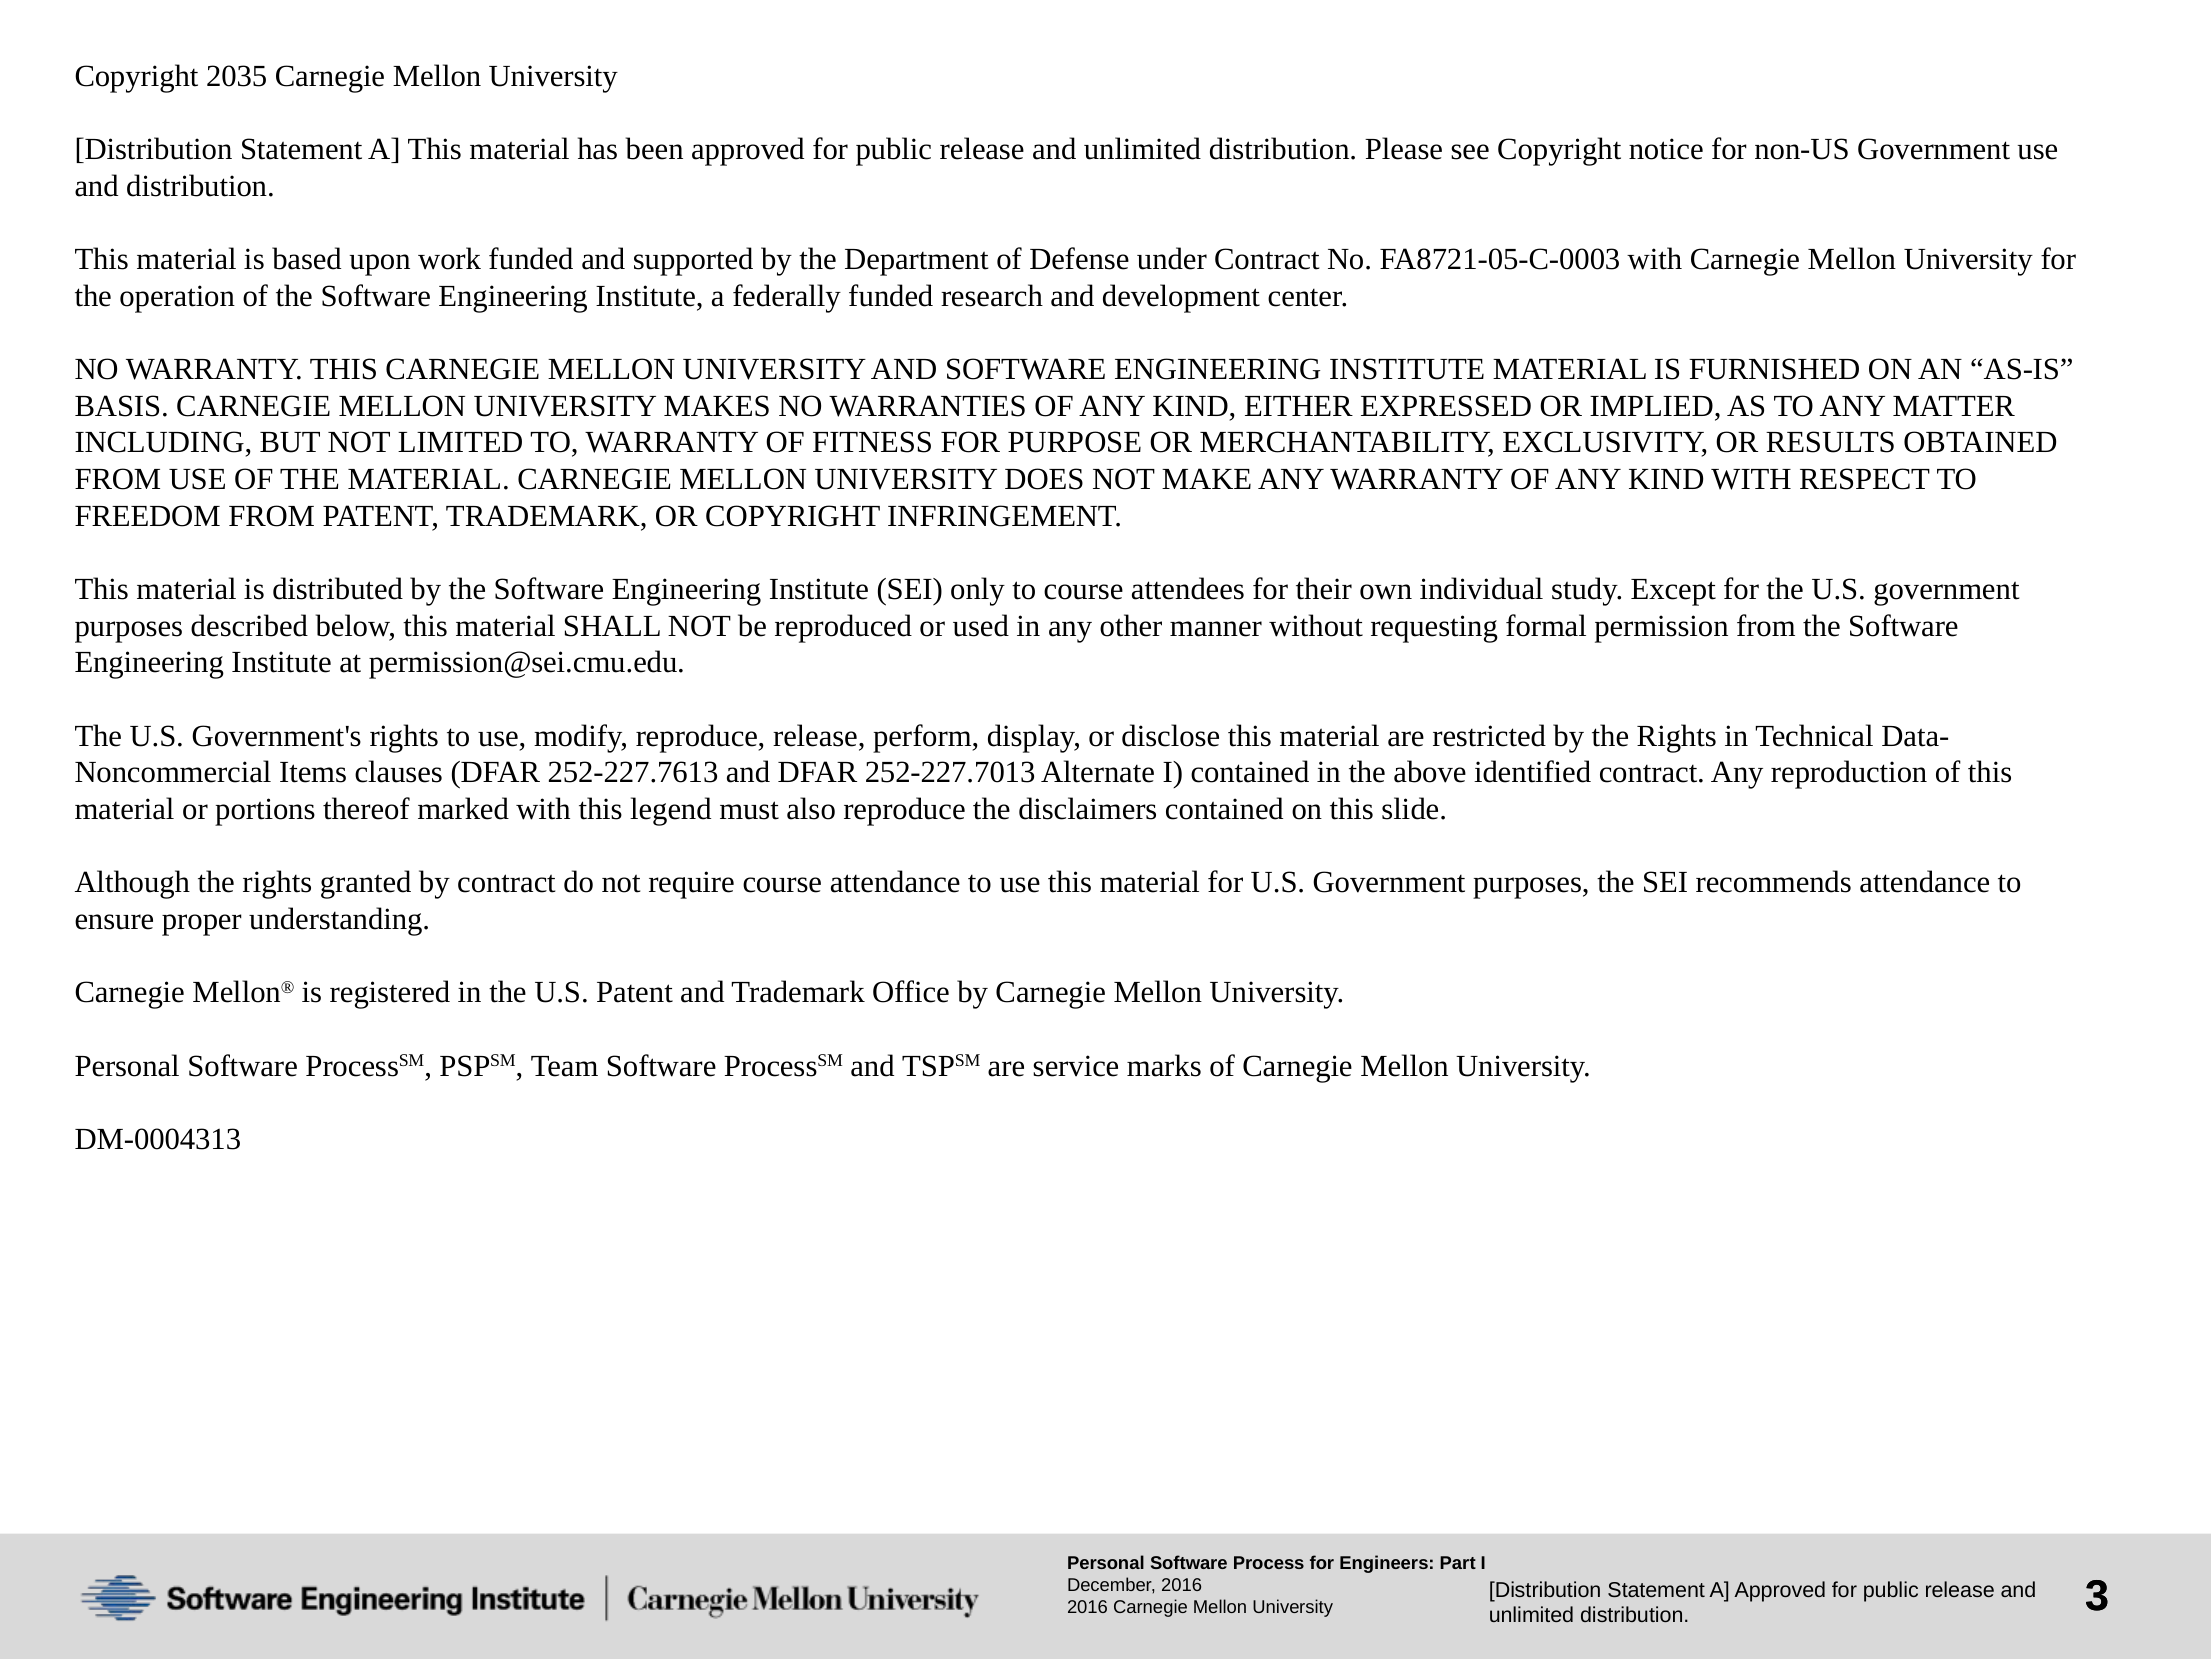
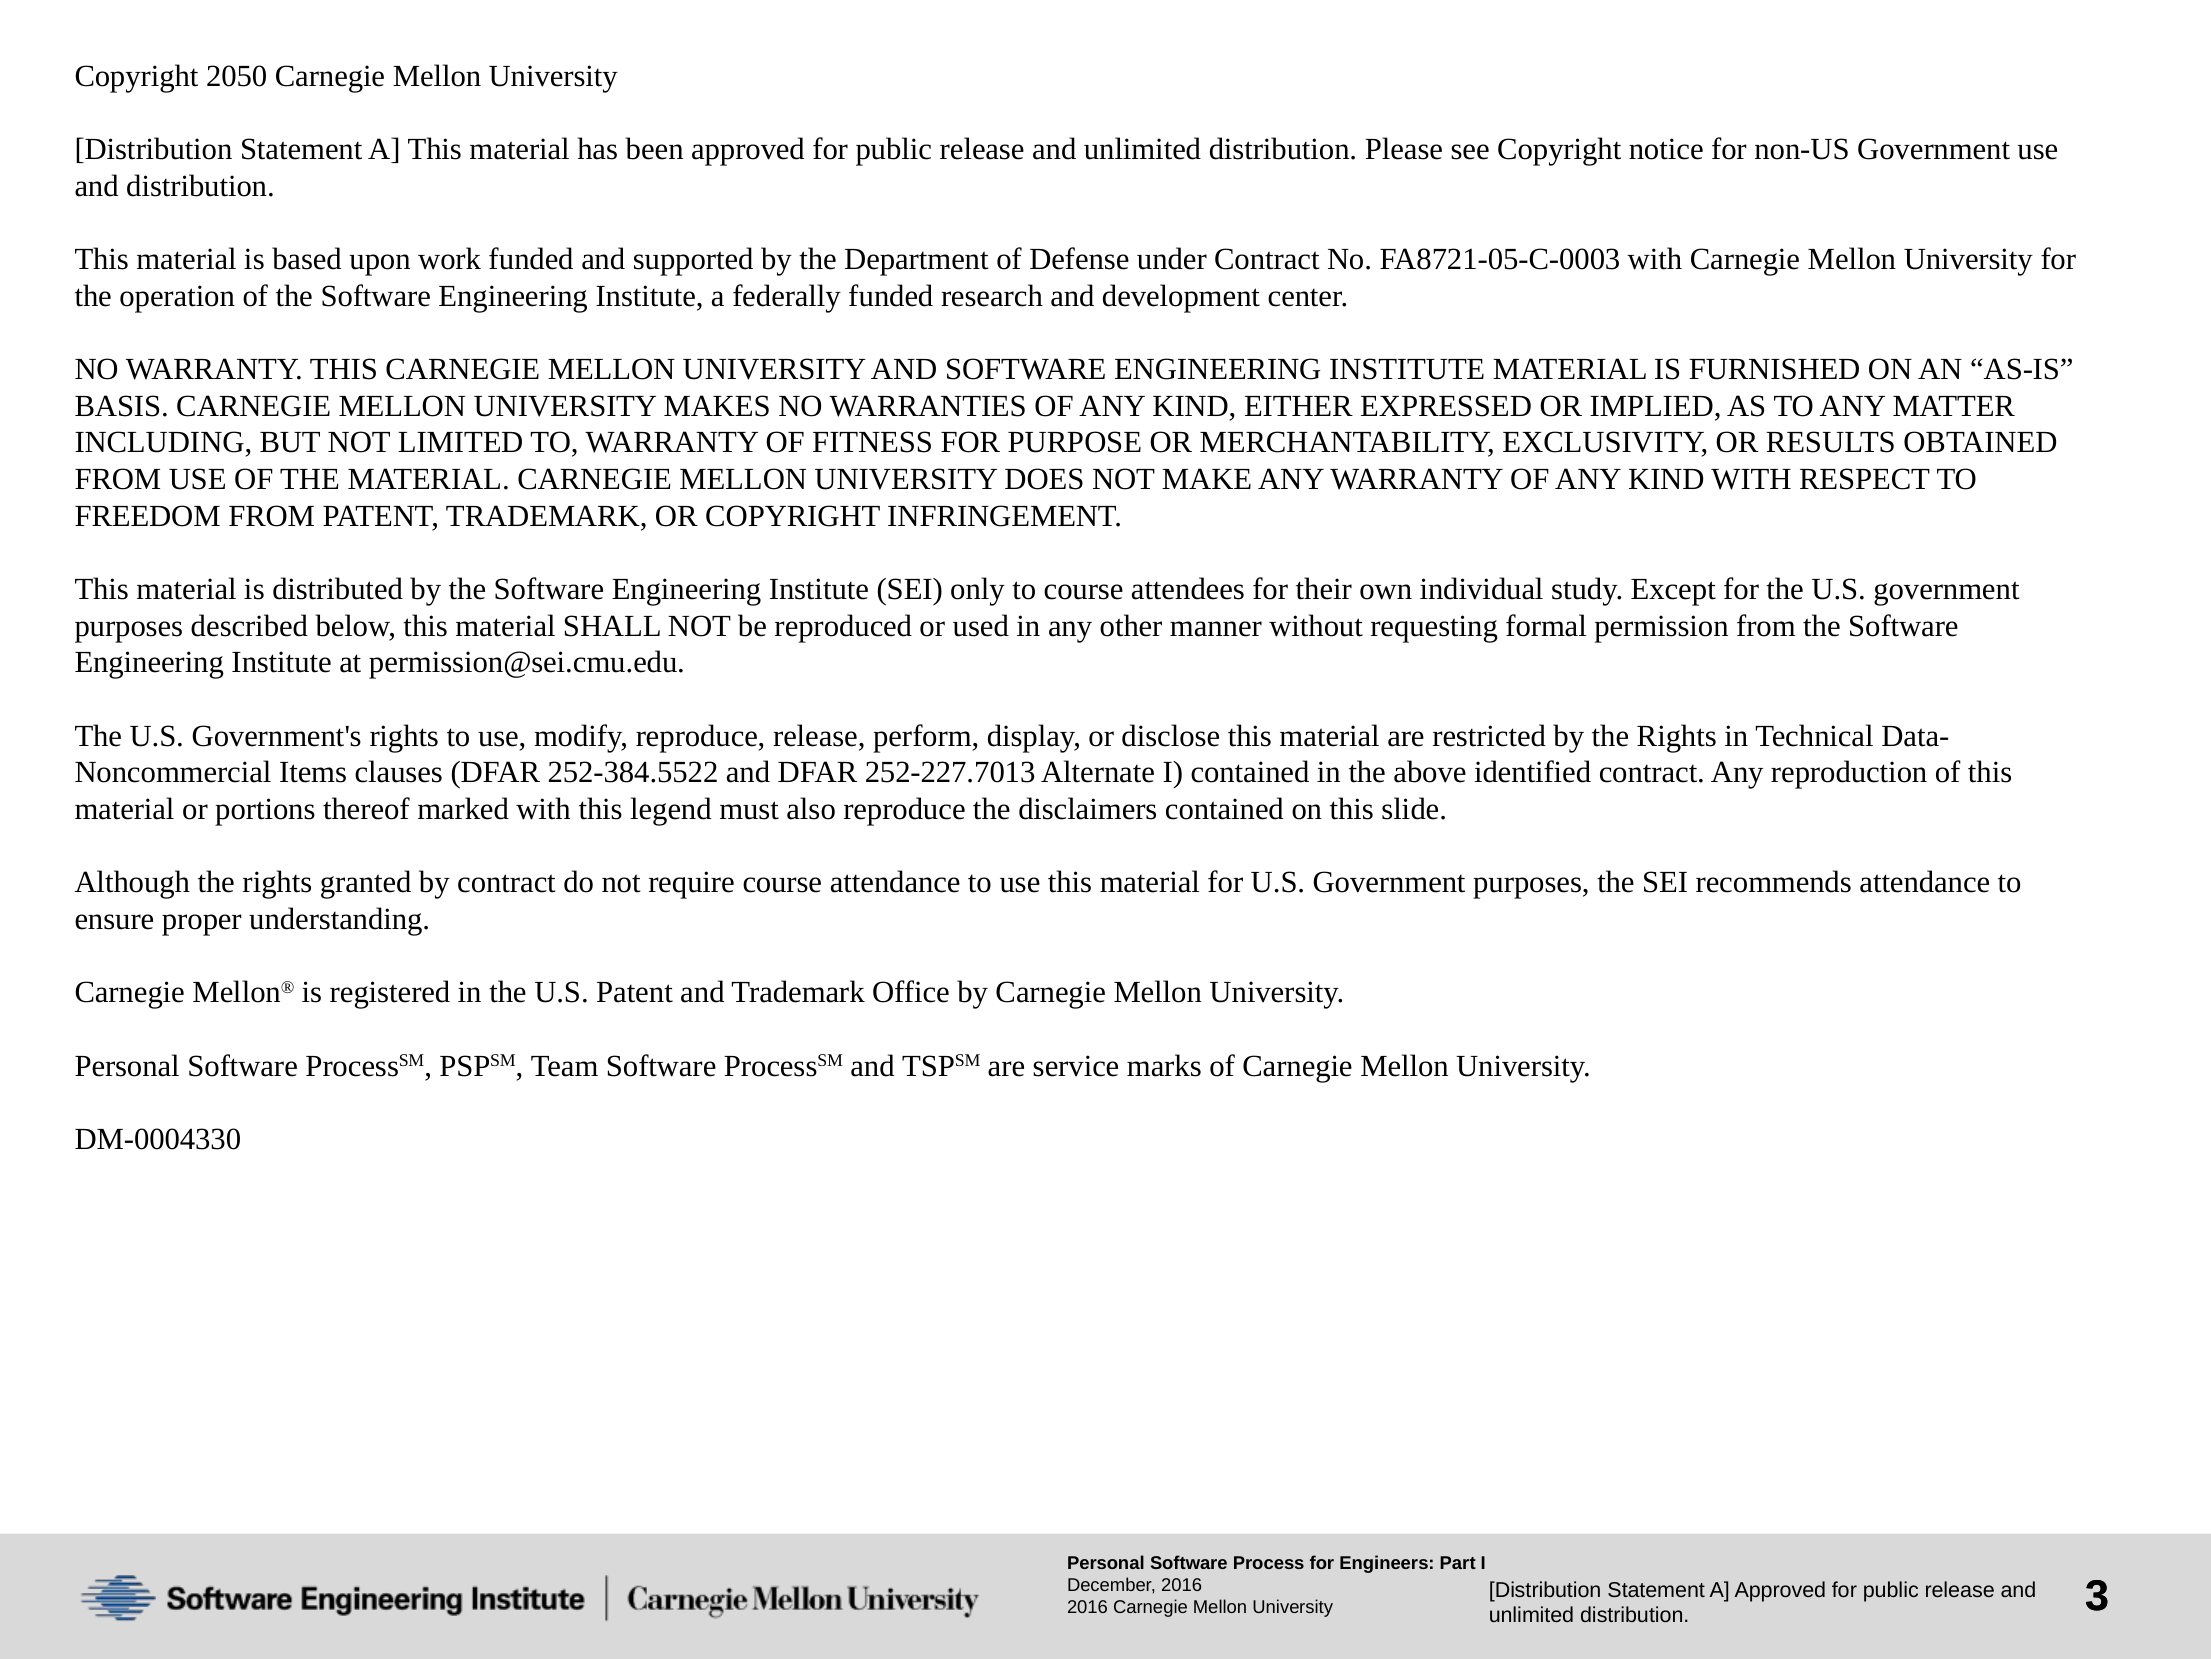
2035: 2035 -> 2050
252-227.7613: 252-227.7613 -> 252-384.5522
DM-0004313: DM-0004313 -> DM-0004330
